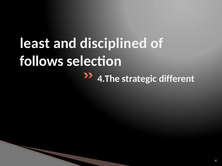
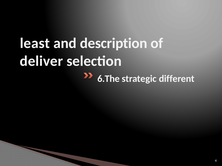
disciplined: disciplined -> description
follows: follows -> deliver
4.The: 4.The -> 6.The
